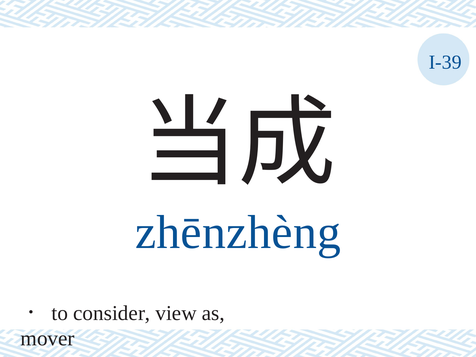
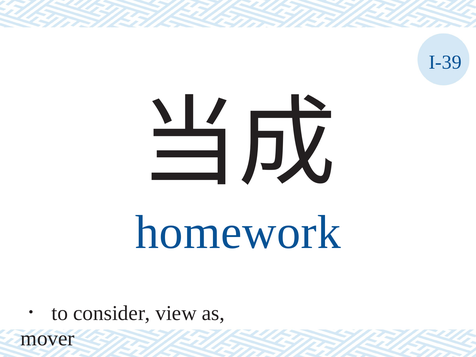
zhēnzhèng: zhēnzhèng -> homework
